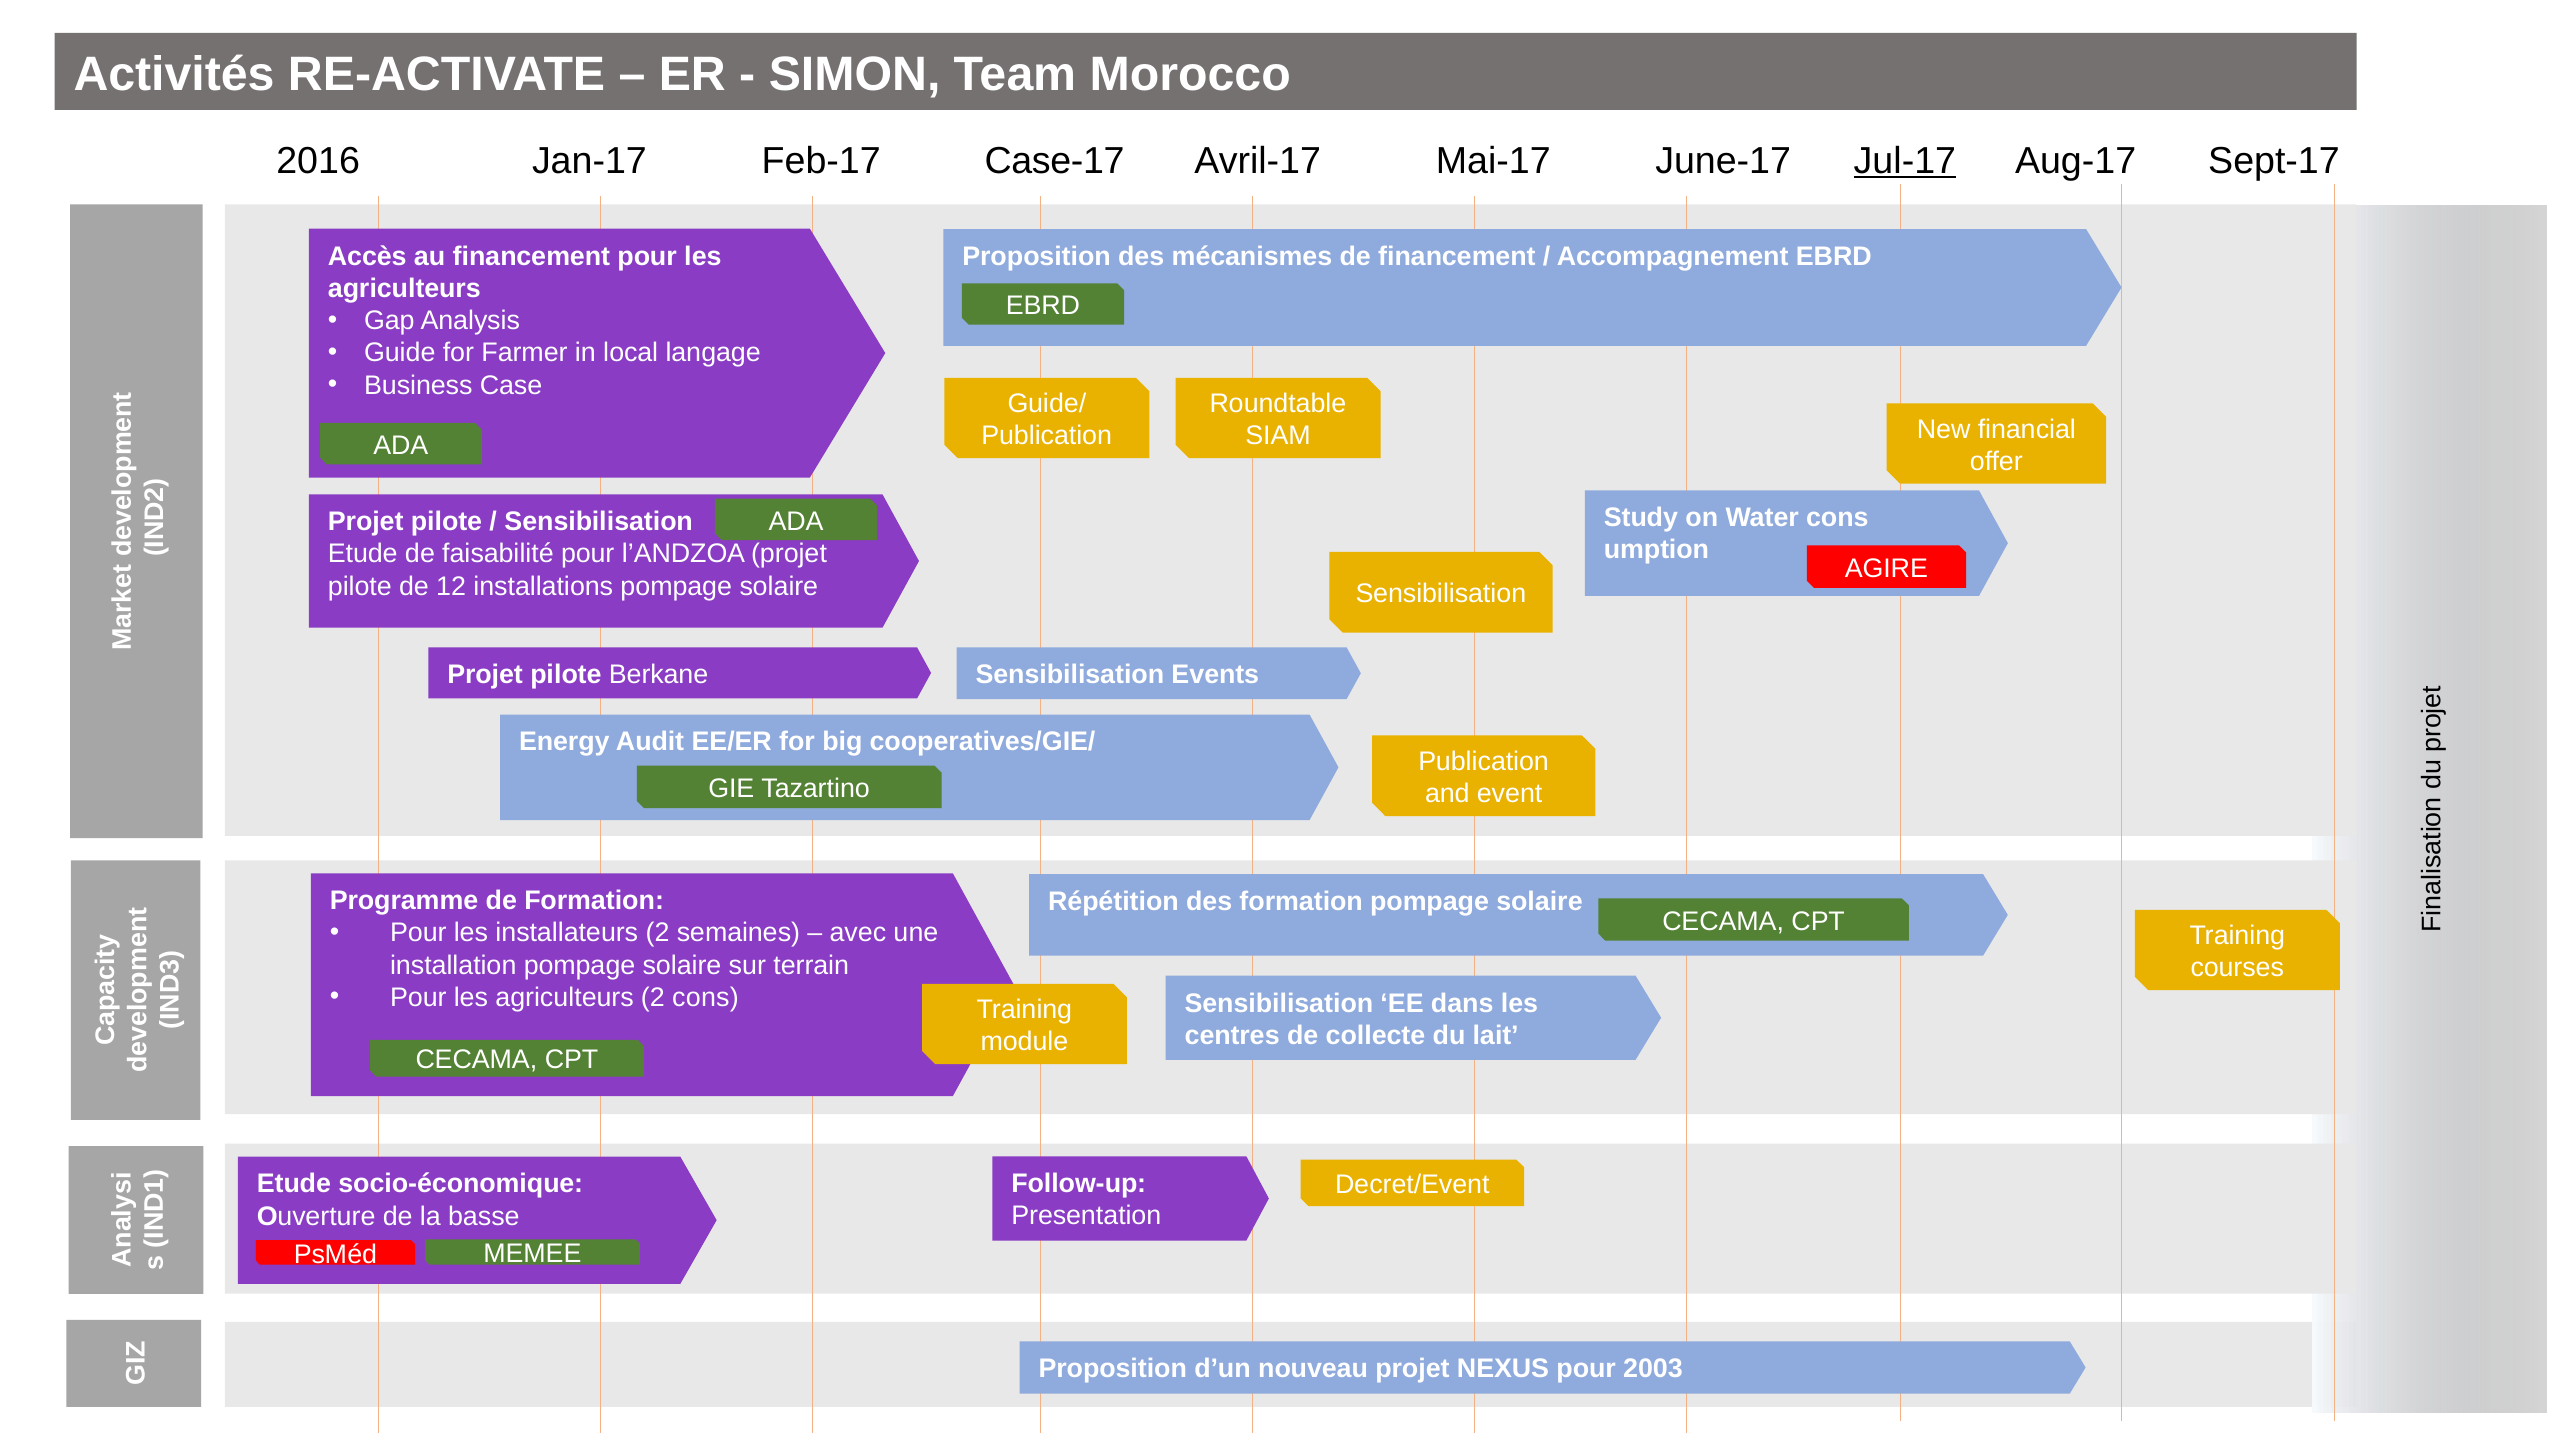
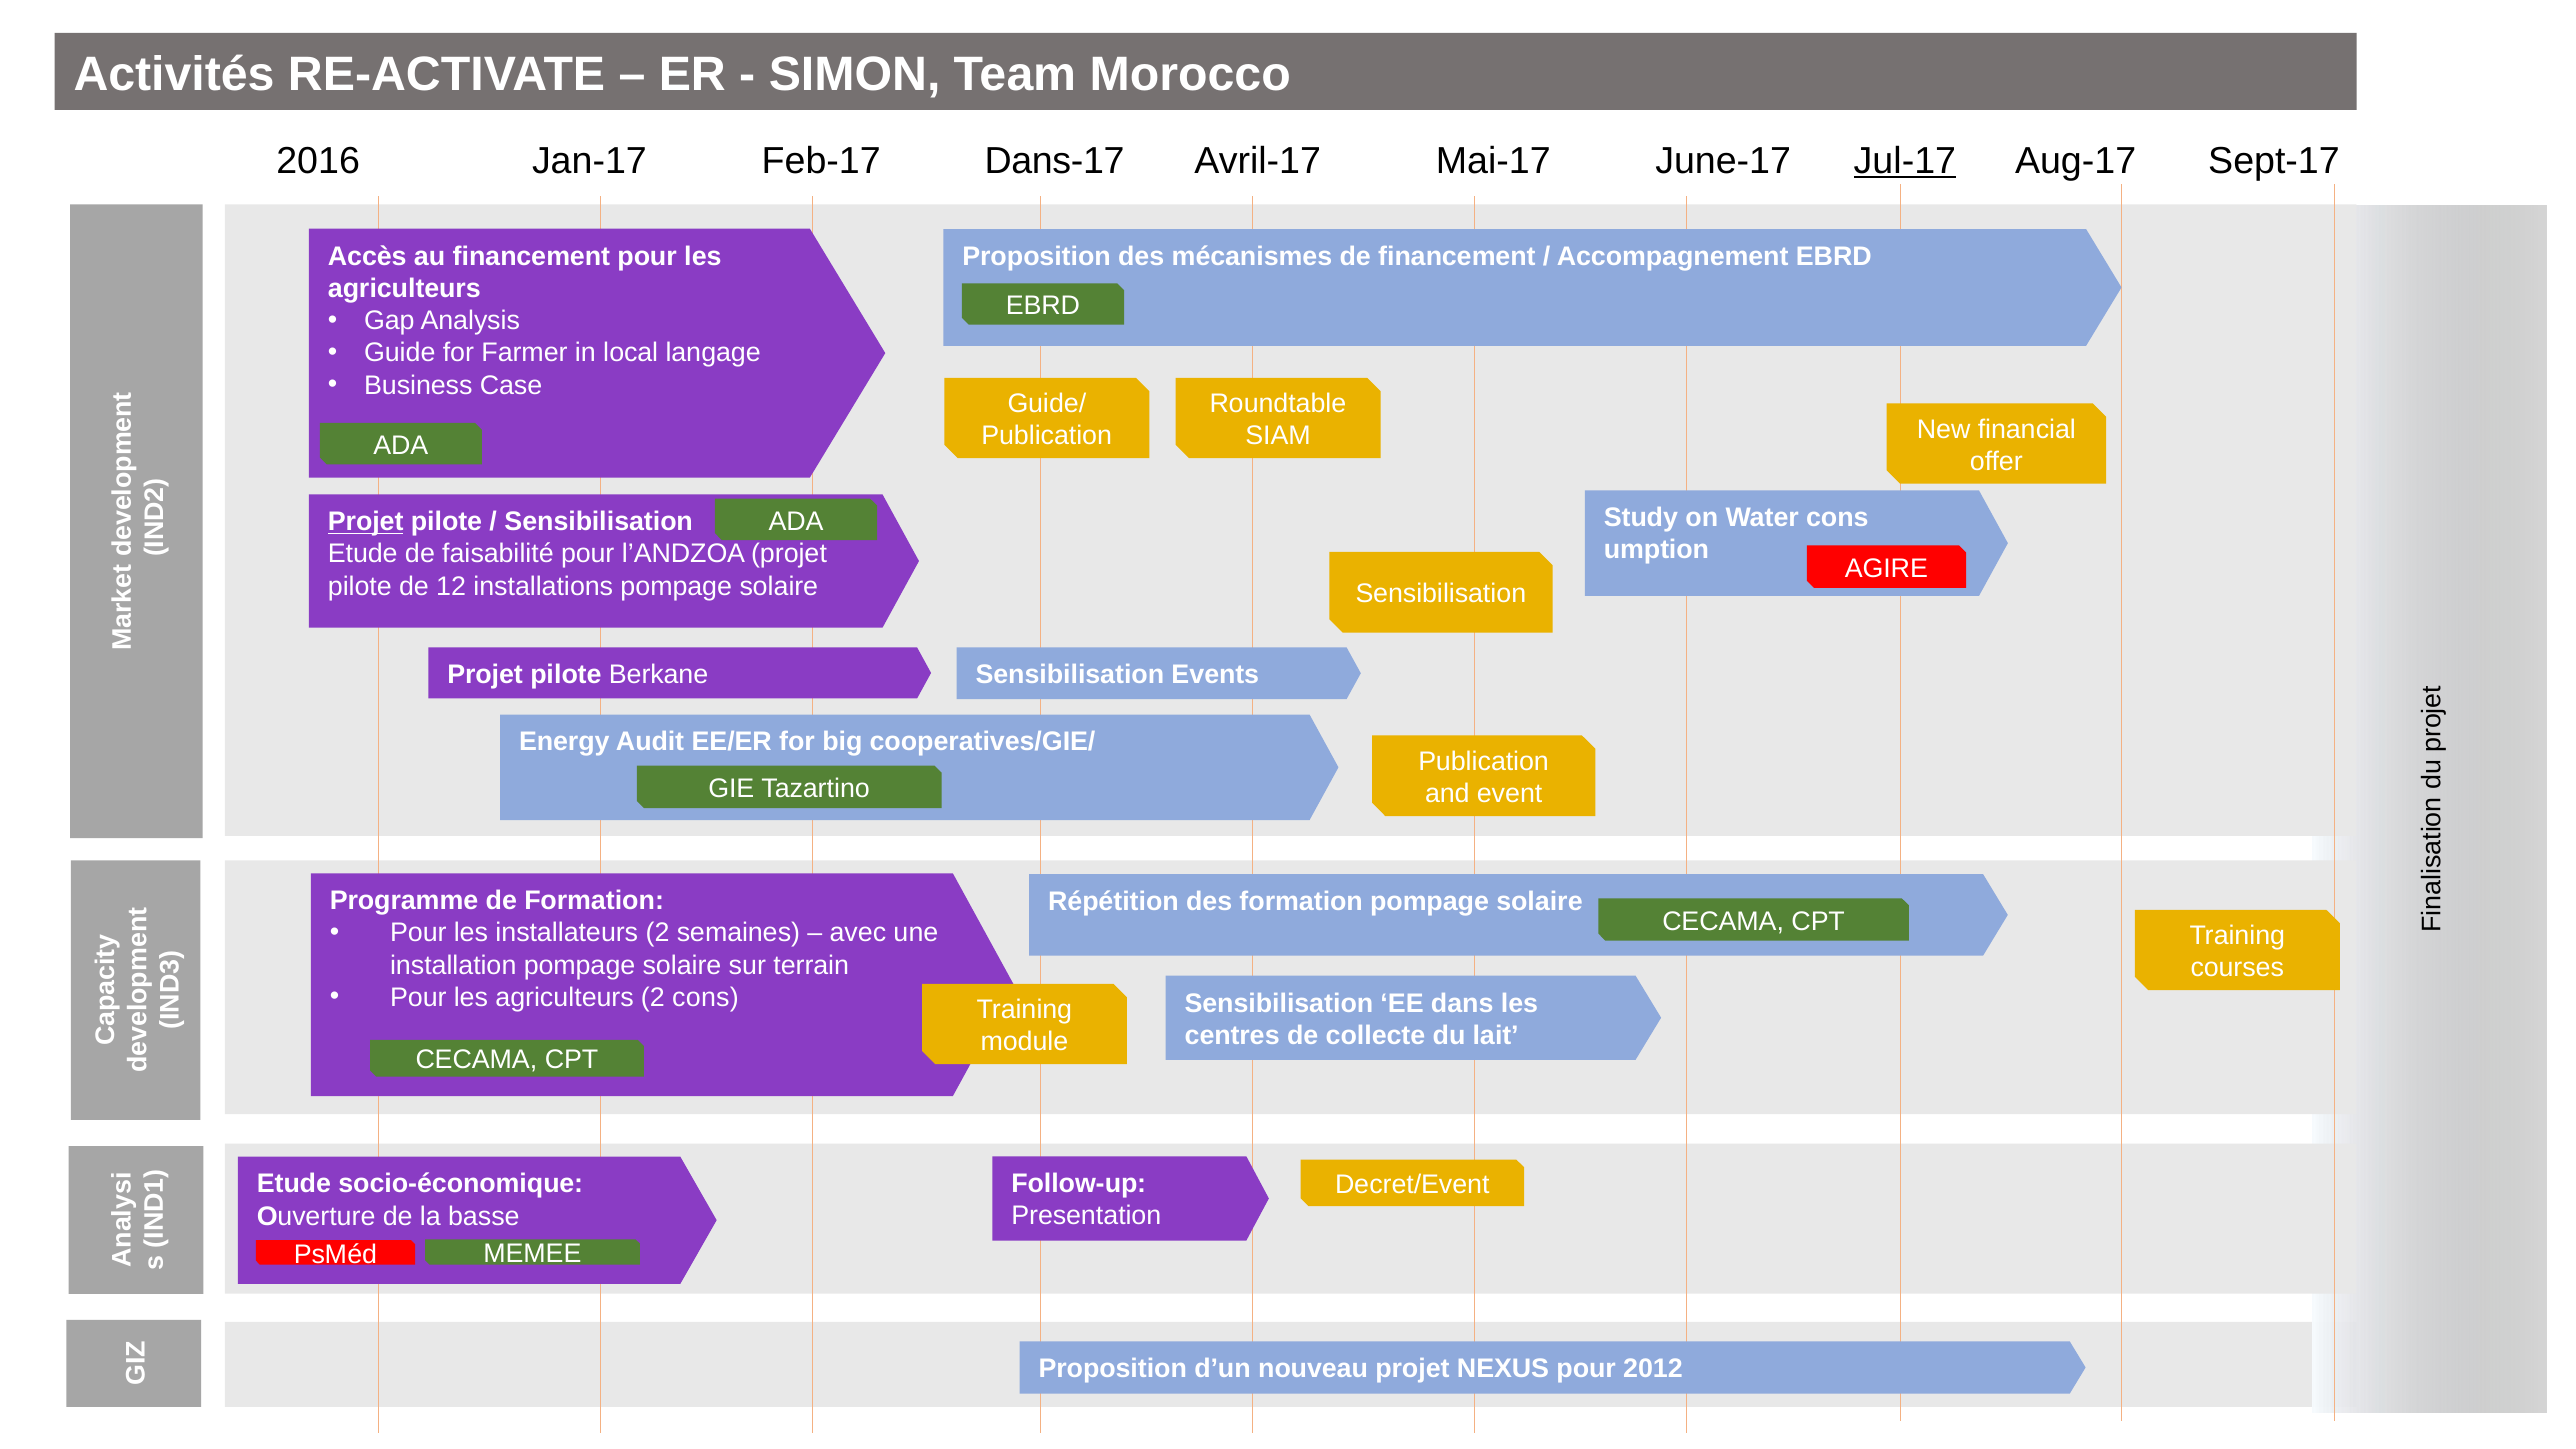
Case-17: Case-17 -> Dans-17
Projet at (366, 522) underline: none -> present
2003: 2003 -> 2012
